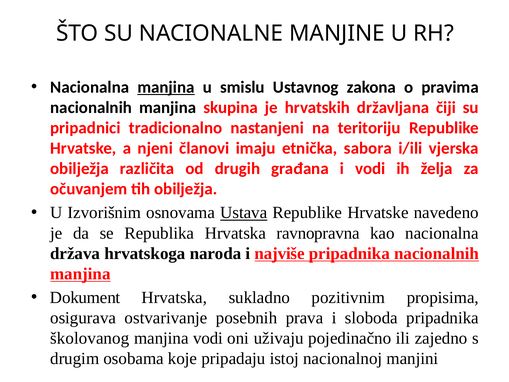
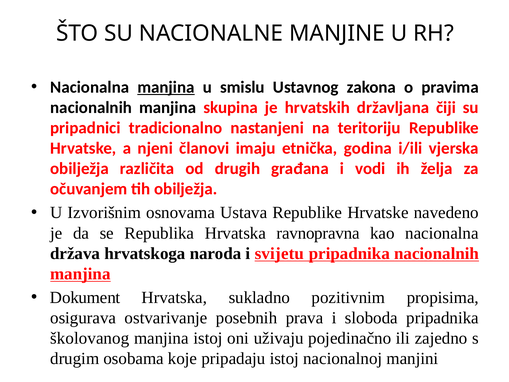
sabora: sabora -> godina
Ustava underline: present -> none
najviše: najviše -> svijetu
manjina vodi: vodi -> istoj
